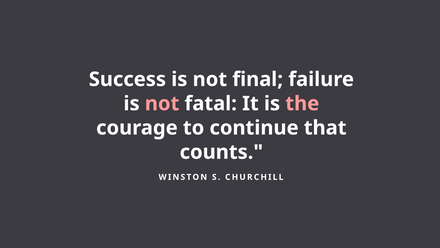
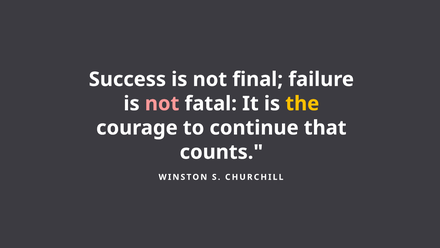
the colour: pink -> yellow
